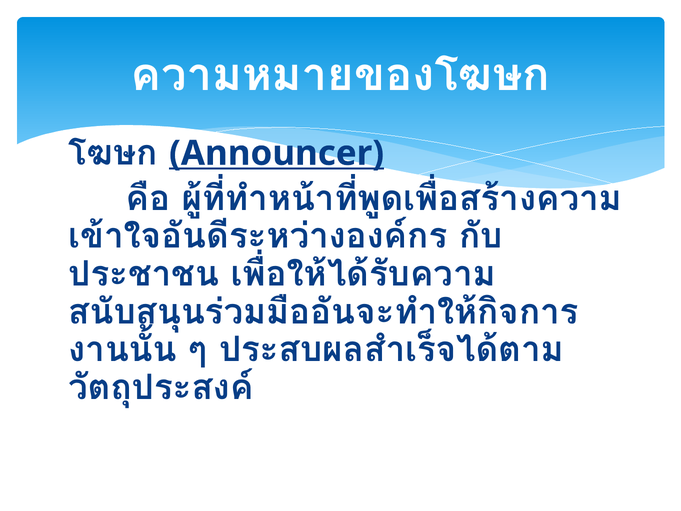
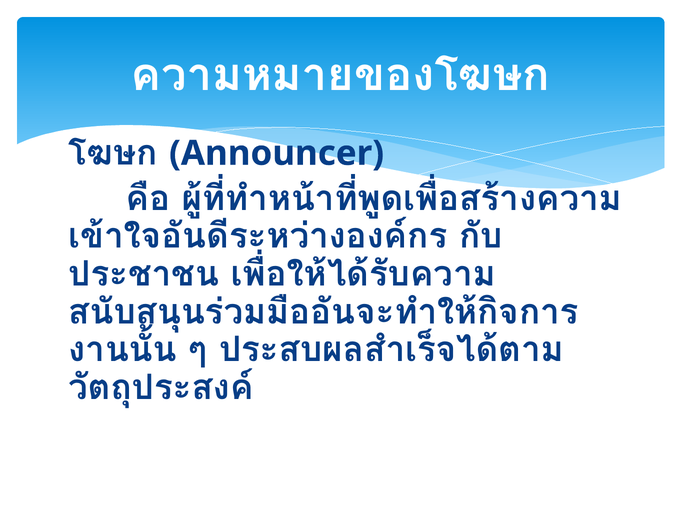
Announcer underline: present -> none
